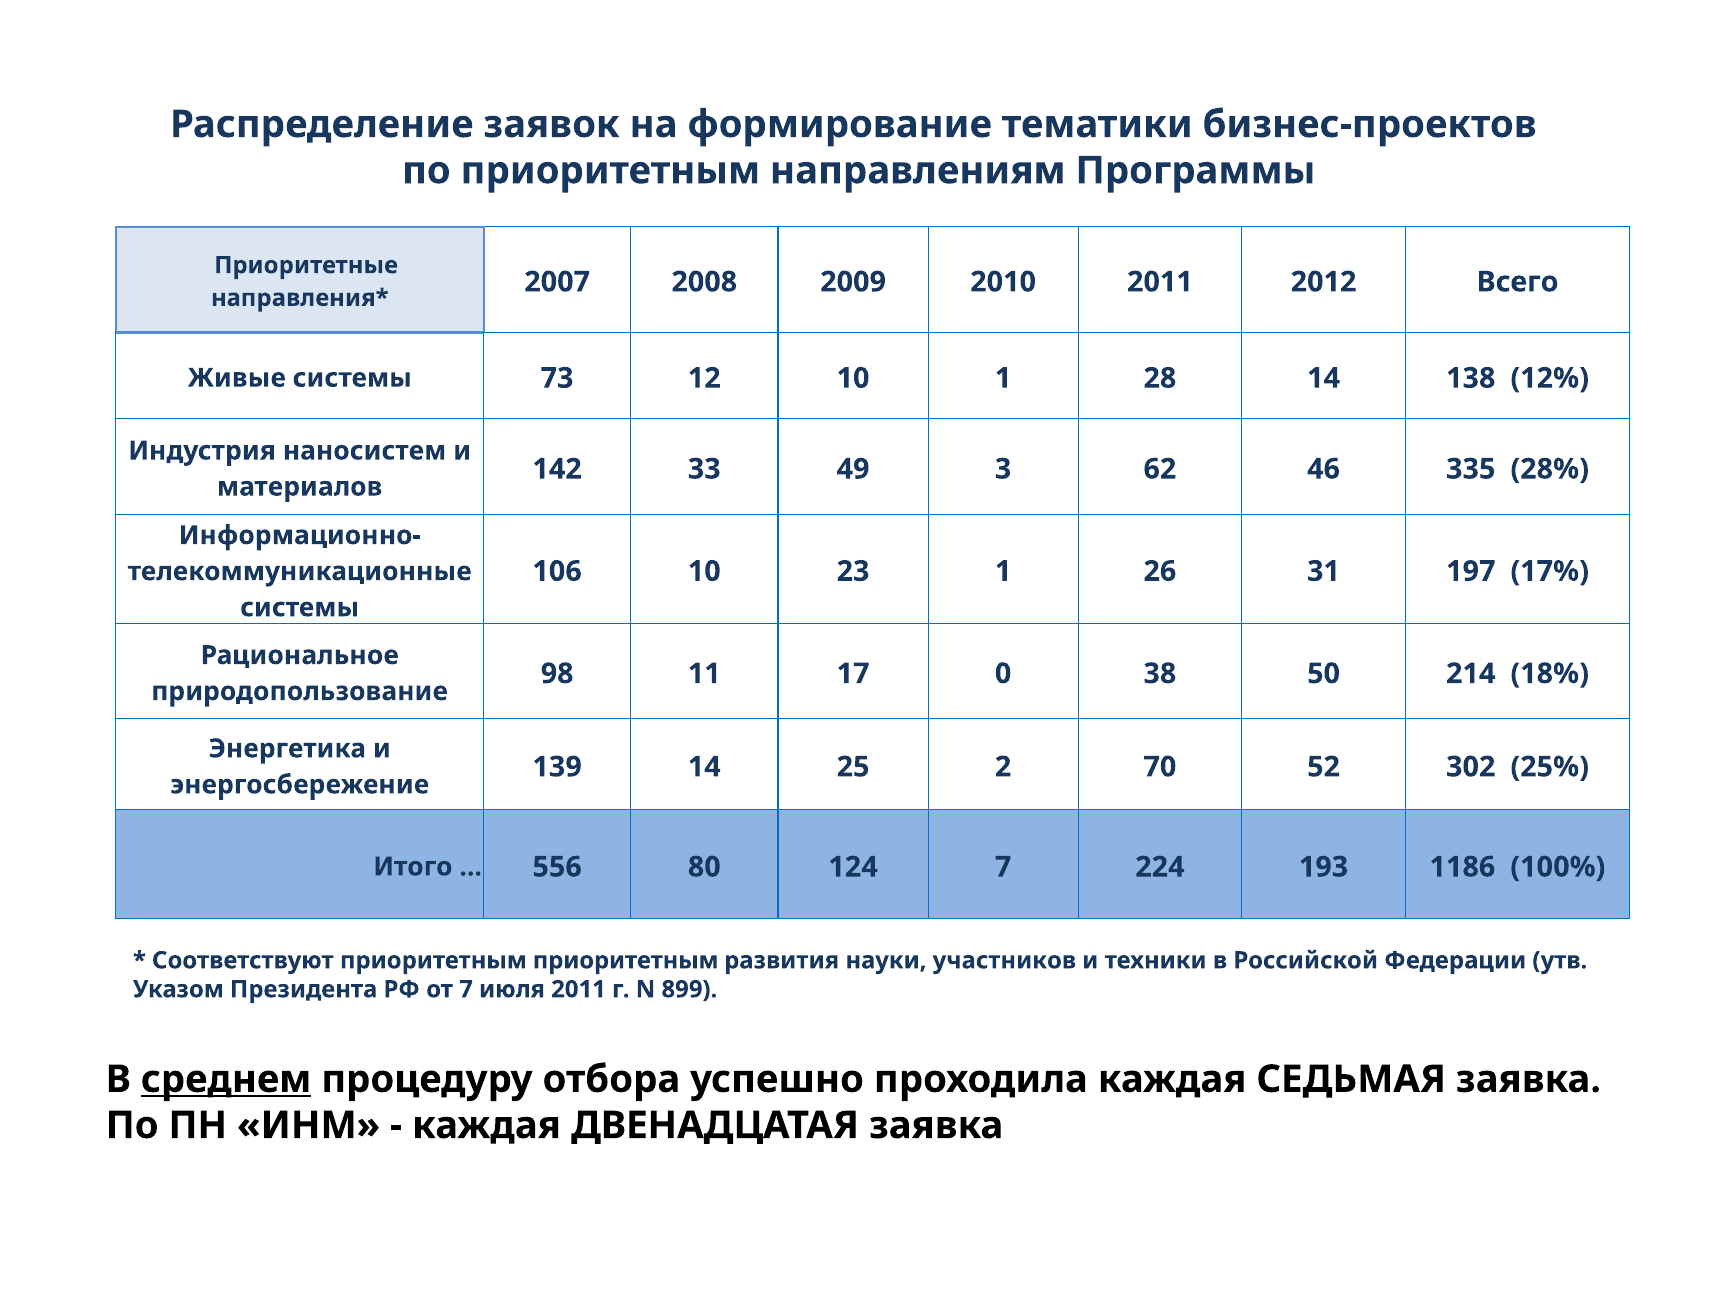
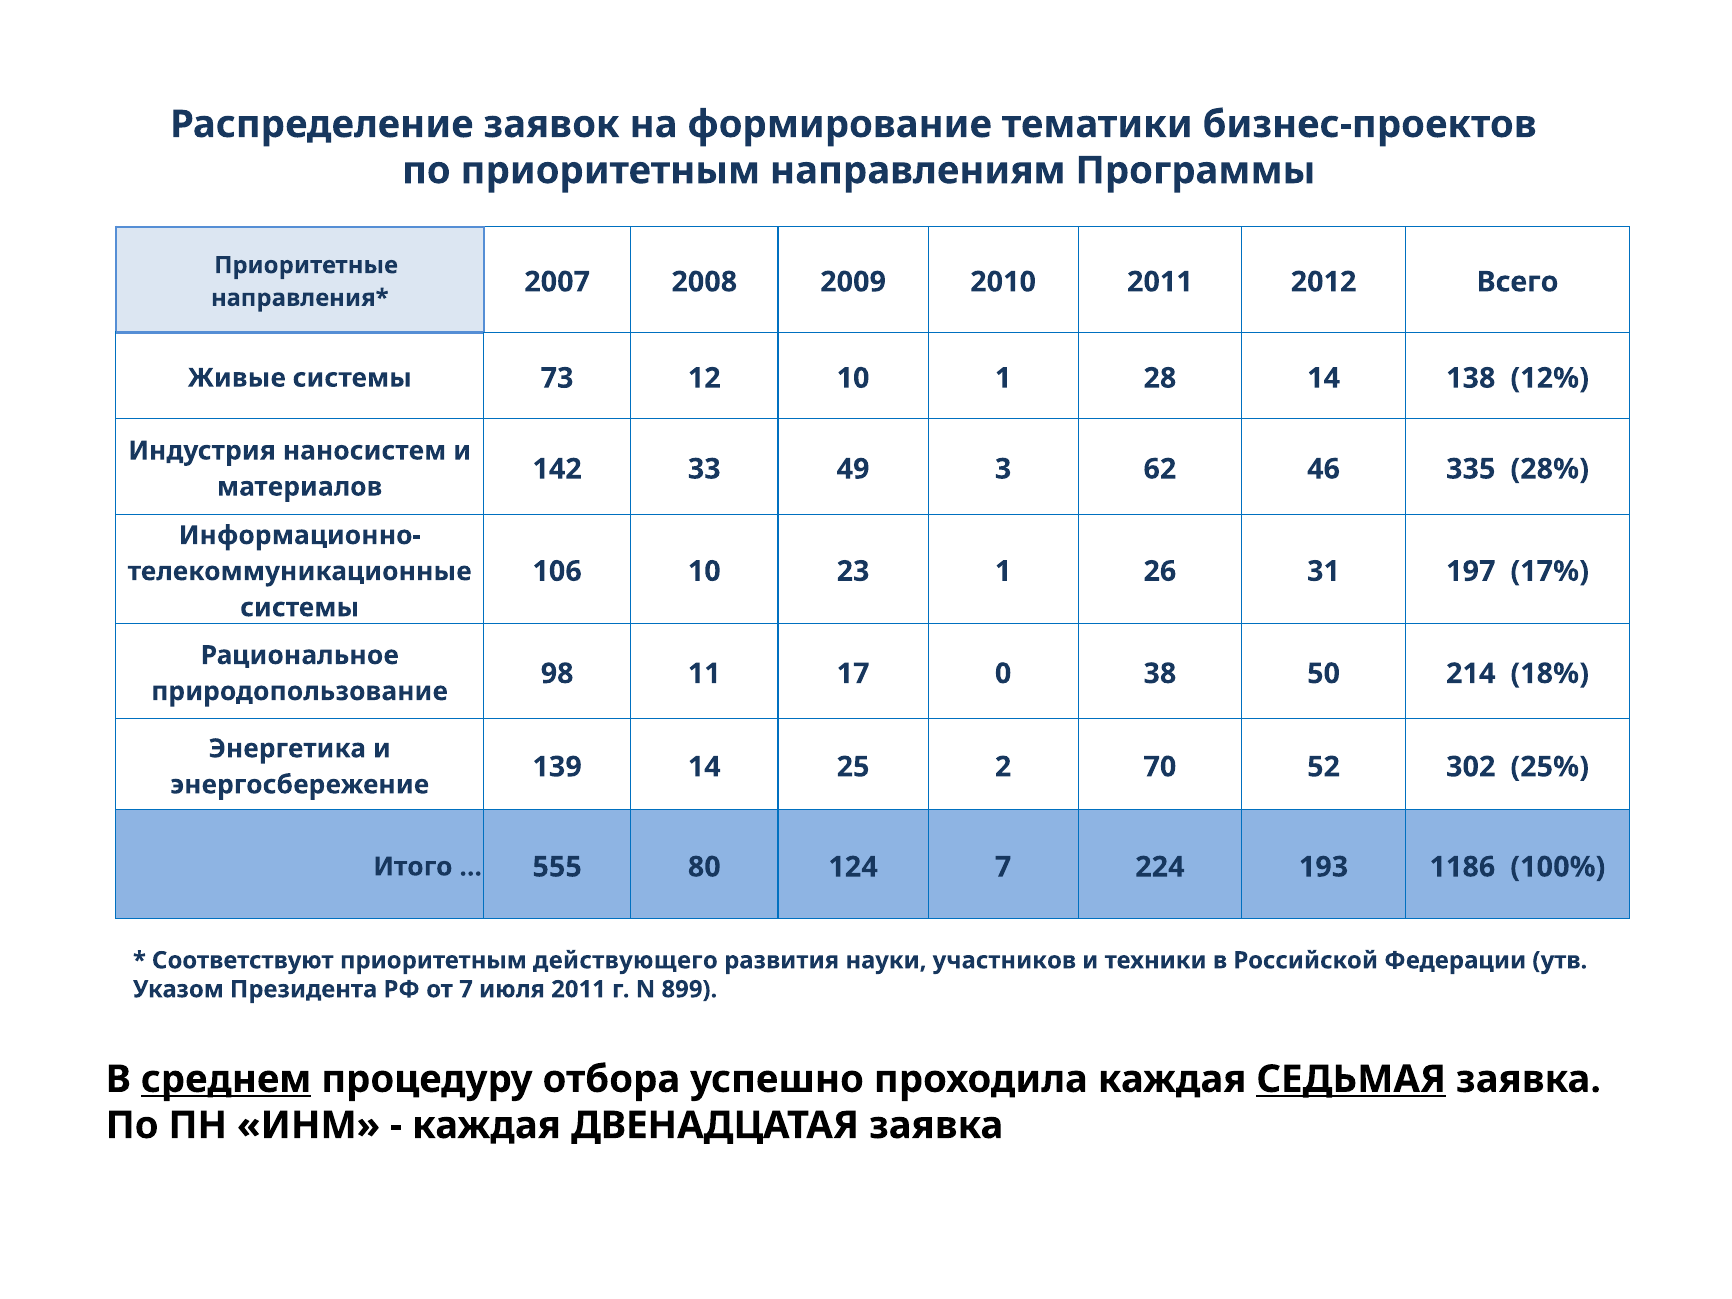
556: 556 -> 555
приоритетным приоритетным: приоритетным -> действующего
СЕДЬМАЯ underline: none -> present
